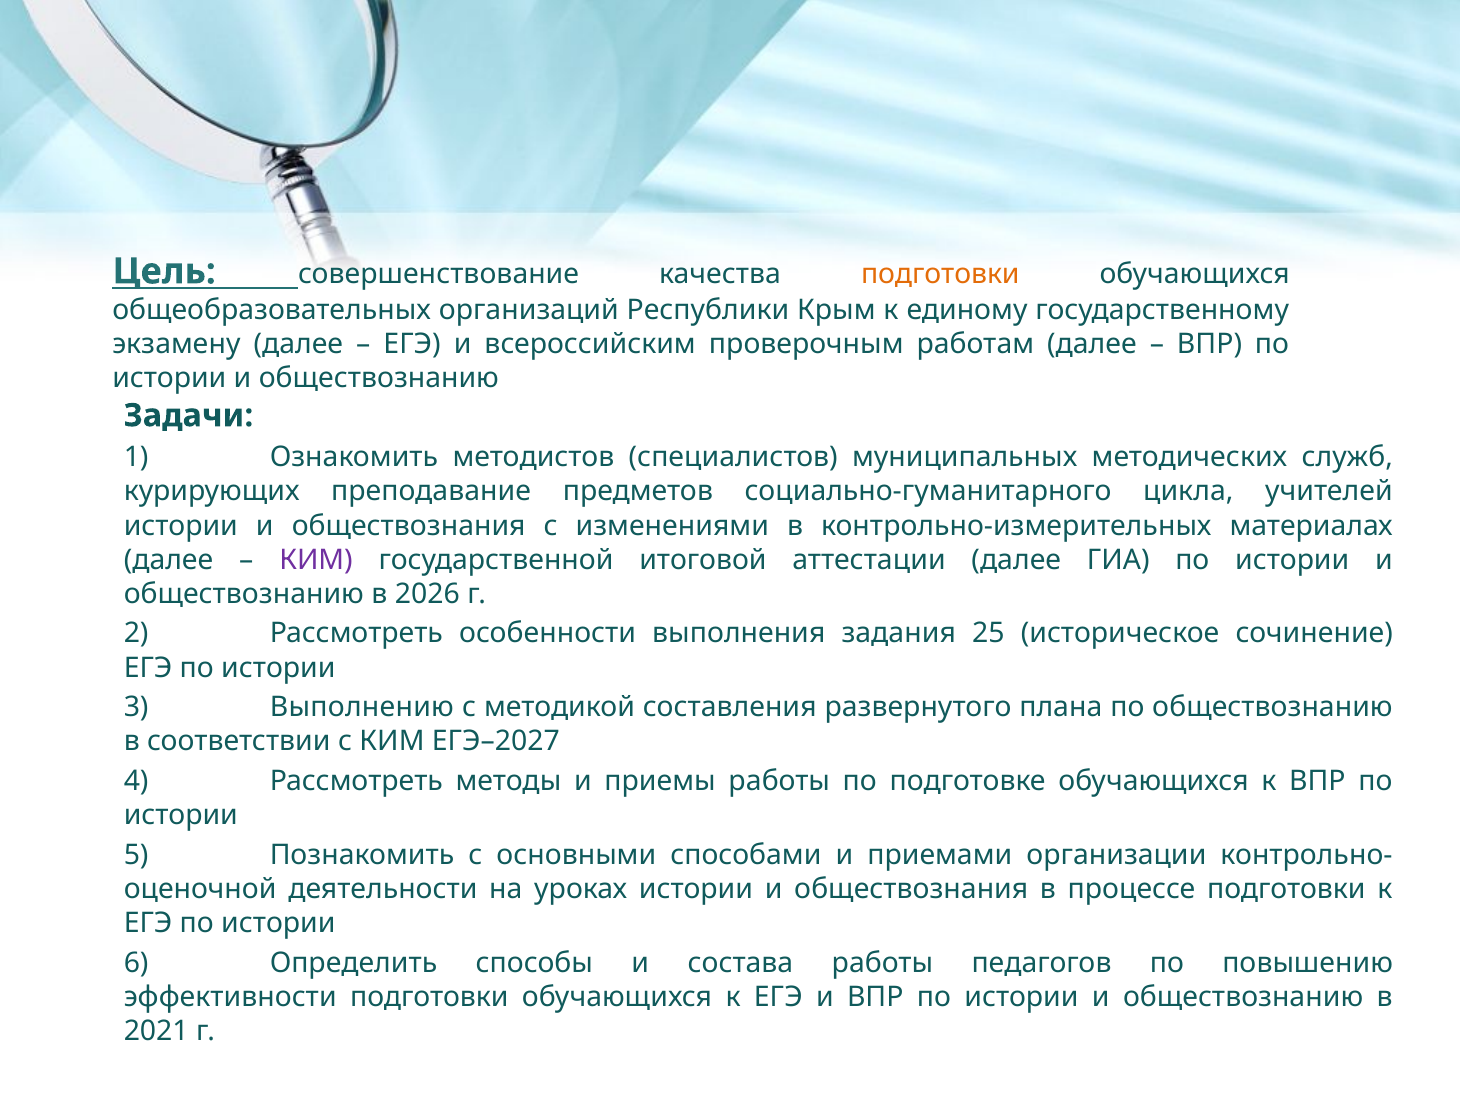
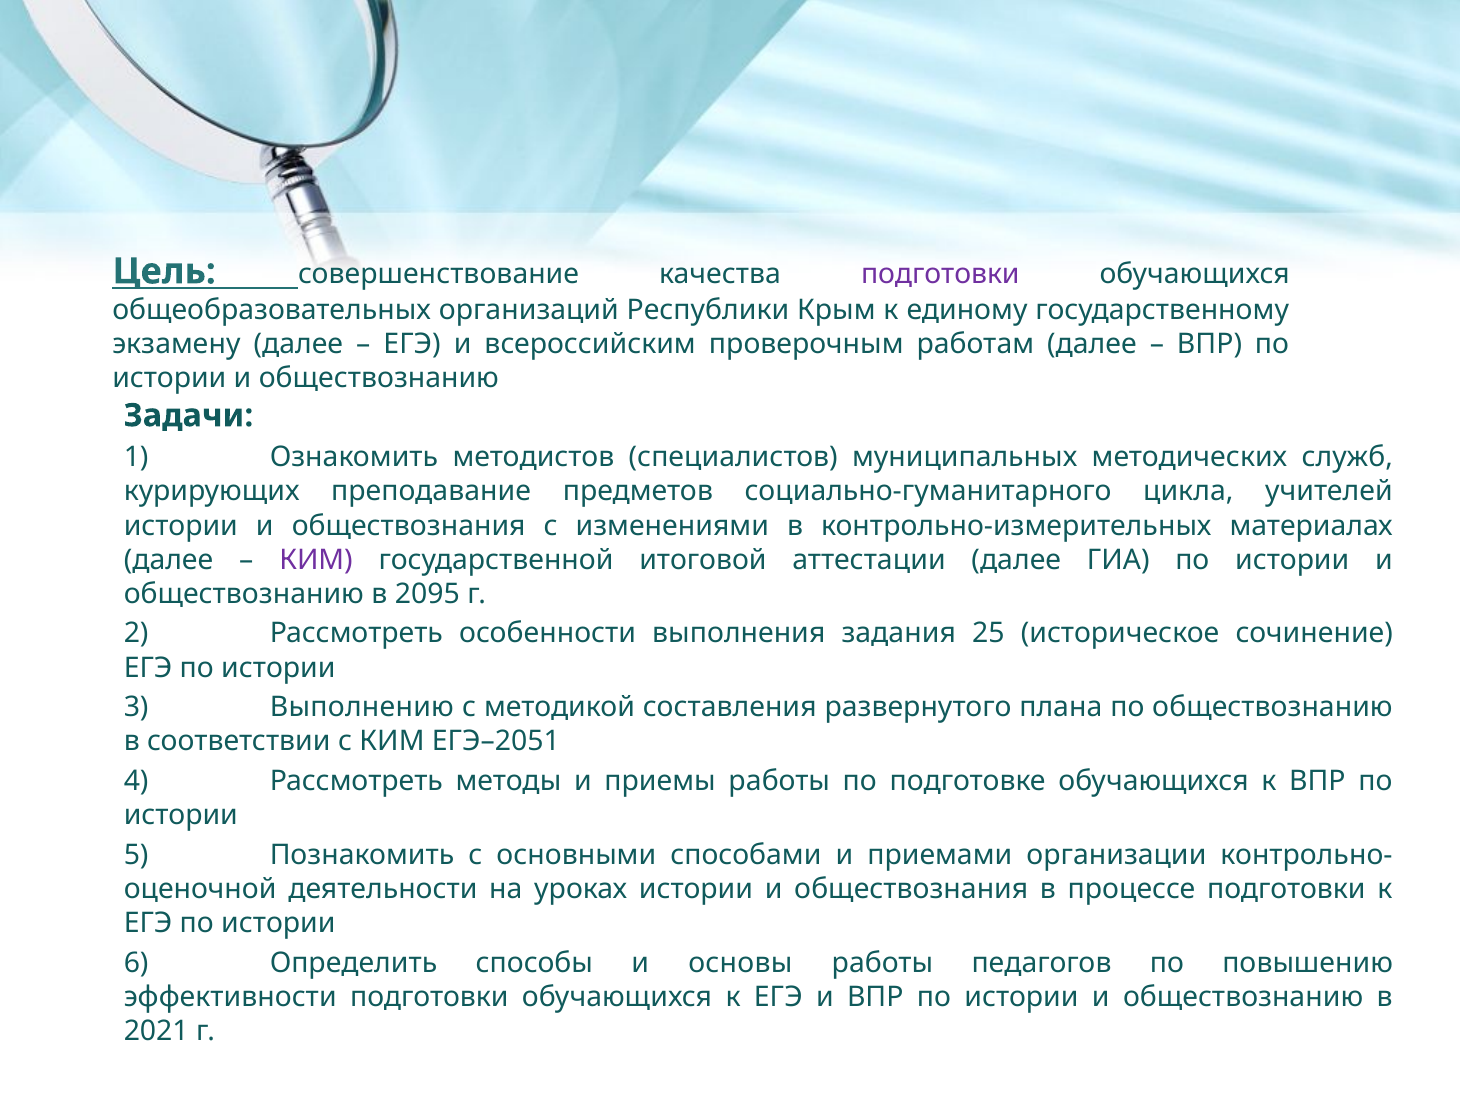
подготовки at (940, 274) colour: orange -> purple
2026: 2026 -> 2095
ЕГЭ–2027: ЕГЭ–2027 -> ЕГЭ–2051
состава: состава -> основы
